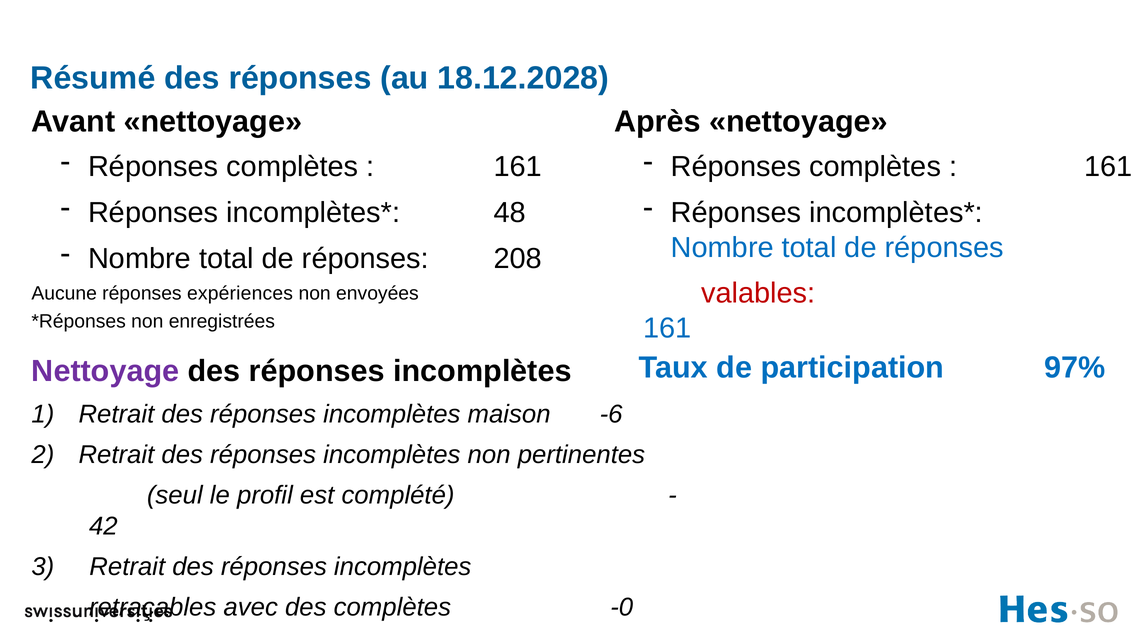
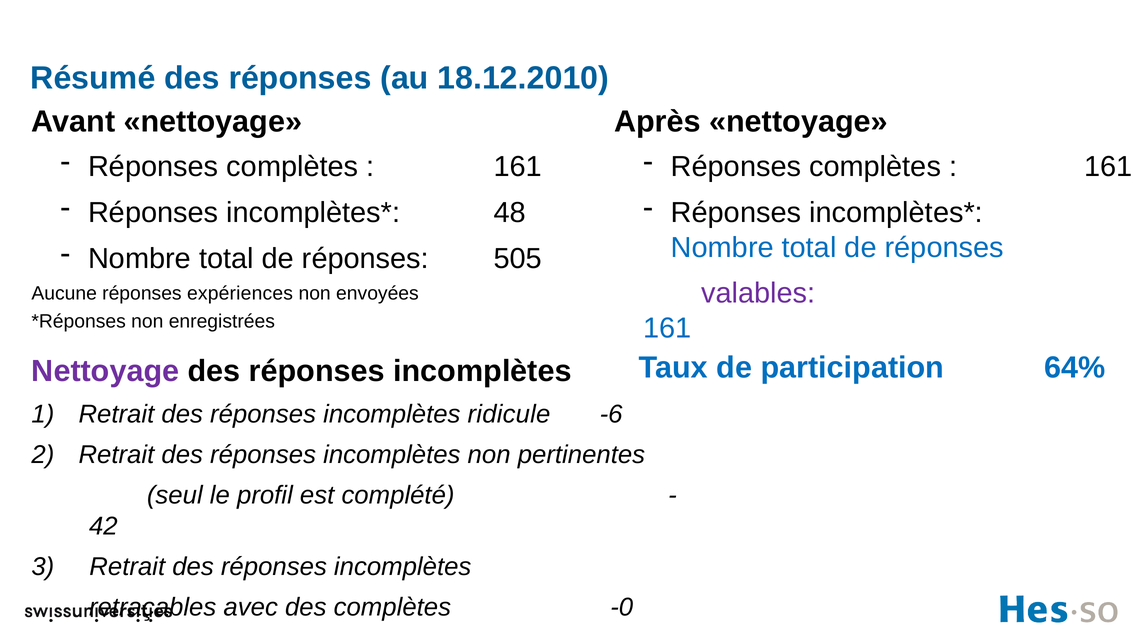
18.12.2028: 18.12.2028 -> 18.12.2010
208: 208 -> 505
valables colour: red -> purple
97%: 97% -> 64%
maison: maison -> ridicule
